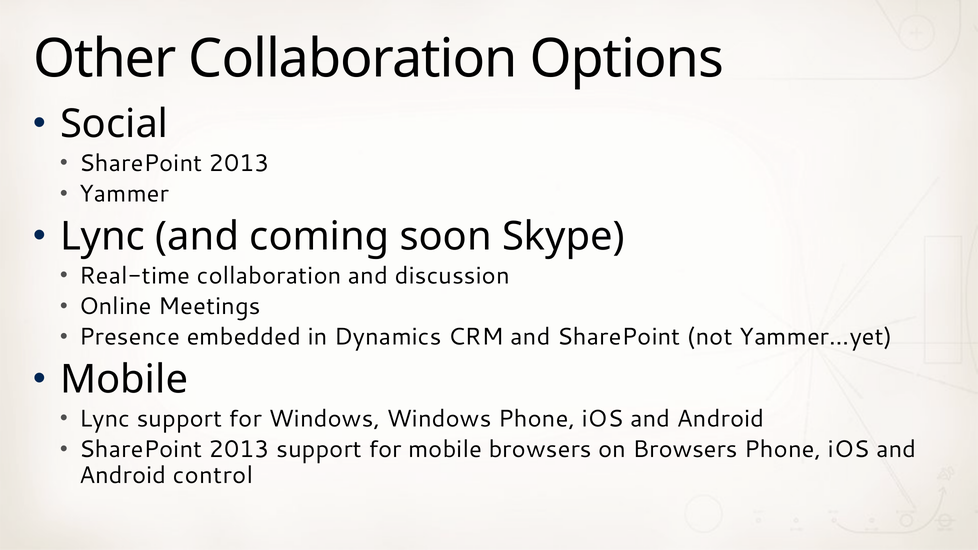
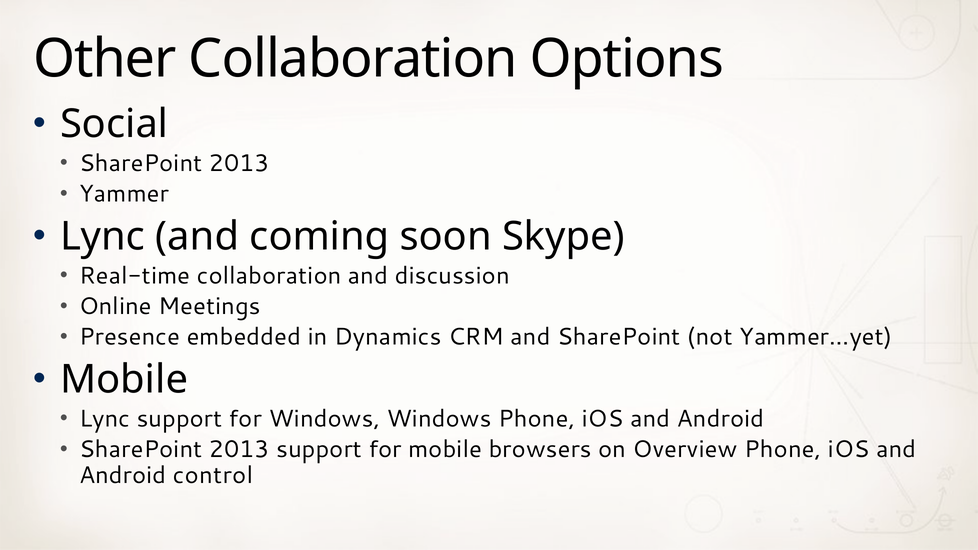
on Browsers: Browsers -> Overview
